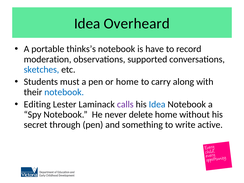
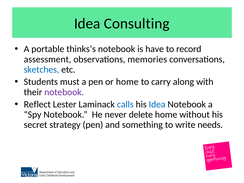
Overheard: Overheard -> Consulting
moderation: moderation -> assessment
supported: supported -> memories
notebook at (64, 92) colour: blue -> purple
Editing: Editing -> Reflect
calls colour: purple -> blue
through: through -> strategy
active: active -> needs
